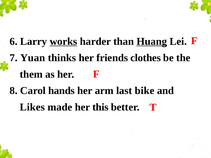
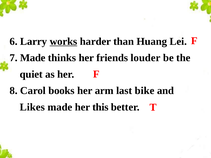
Huang underline: present -> none
7 Yuan: Yuan -> Made
clothes: clothes -> louder
them: them -> quiet
hands: hands -> books
